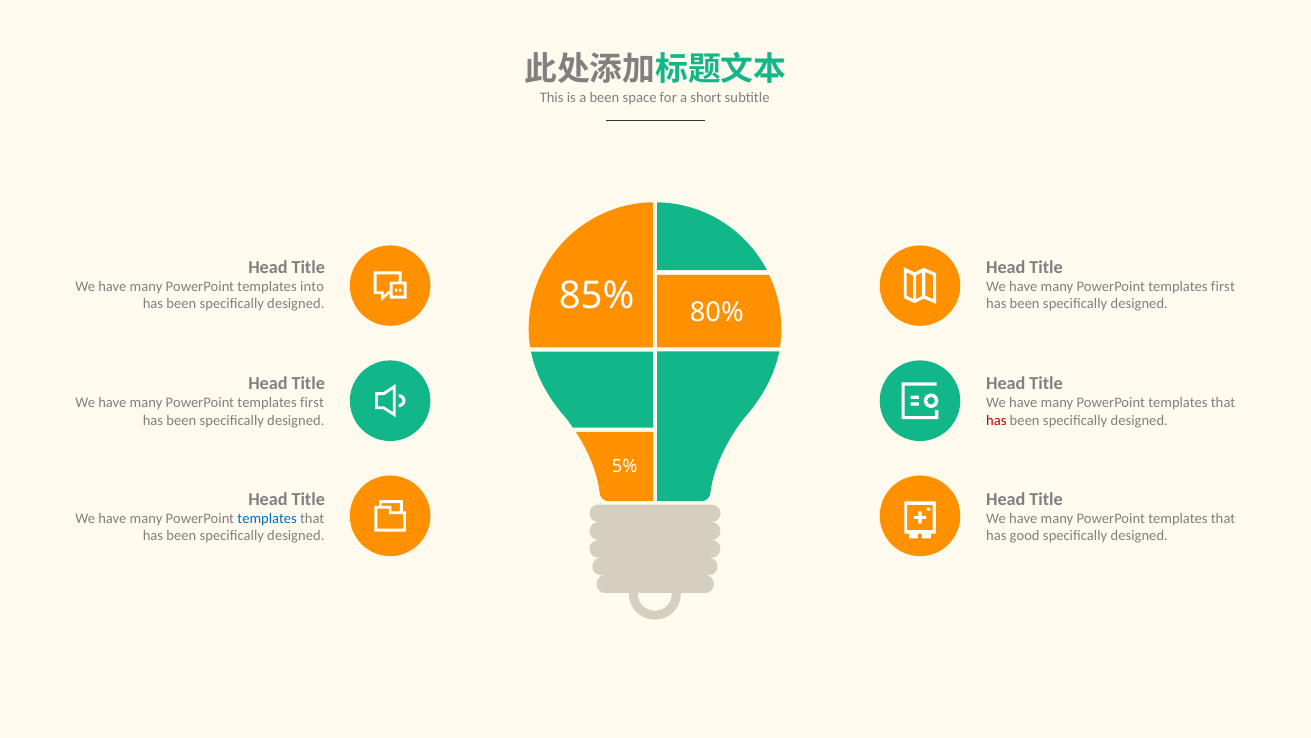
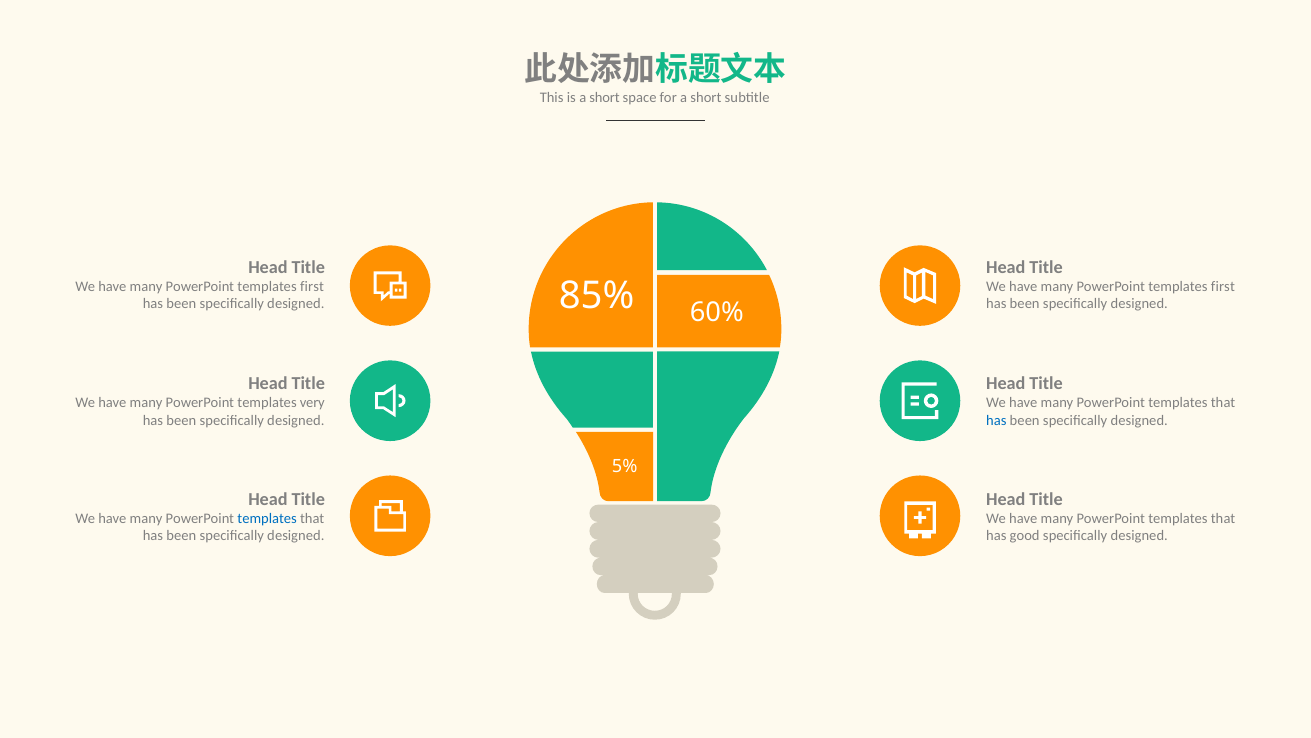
is a been: been -> short
into at (312, 286): into -> first
80%: 80% -> 60%
first at (312, 403): first -> very
has at (996, 420) colour: red -> blue
